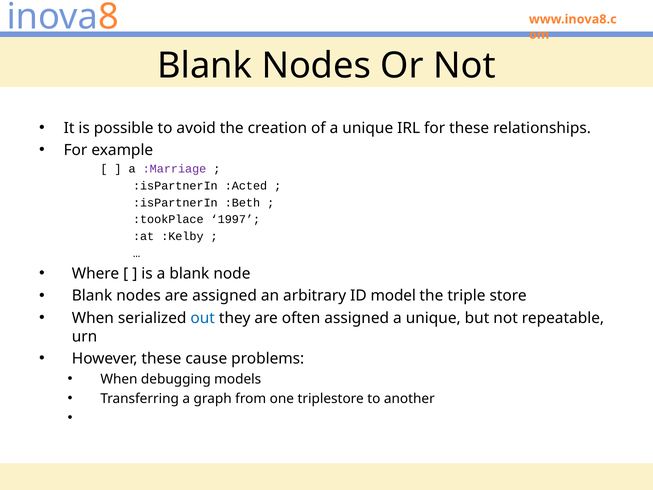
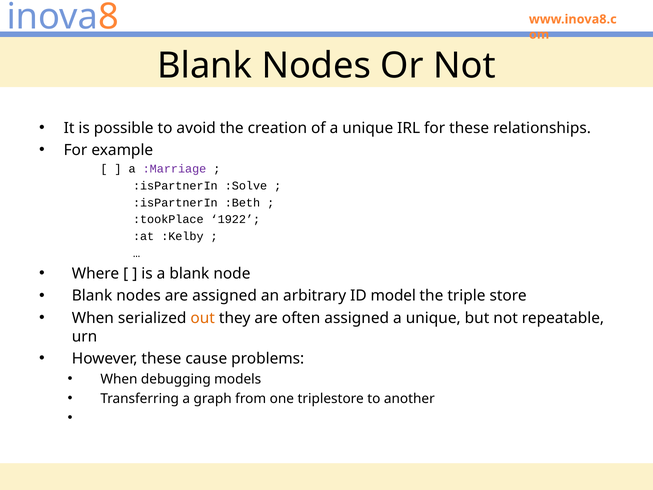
:Acted: :Acted -> :Solve
1997: 1997 -> 1922
out colour: blue -> orange
